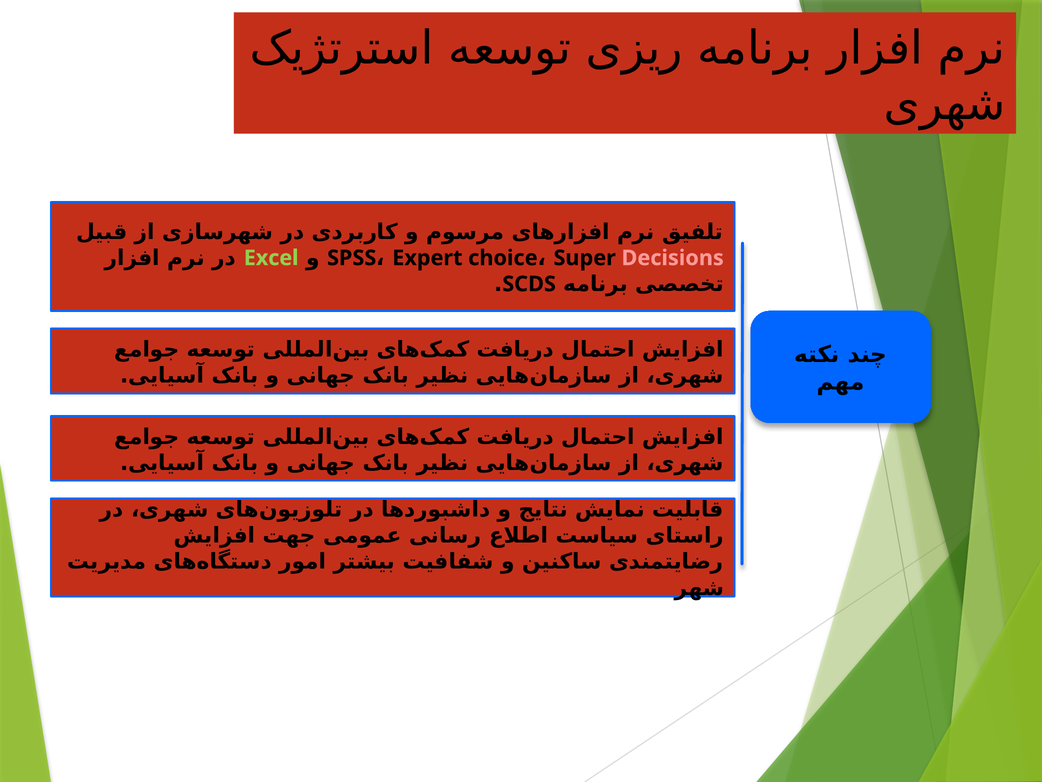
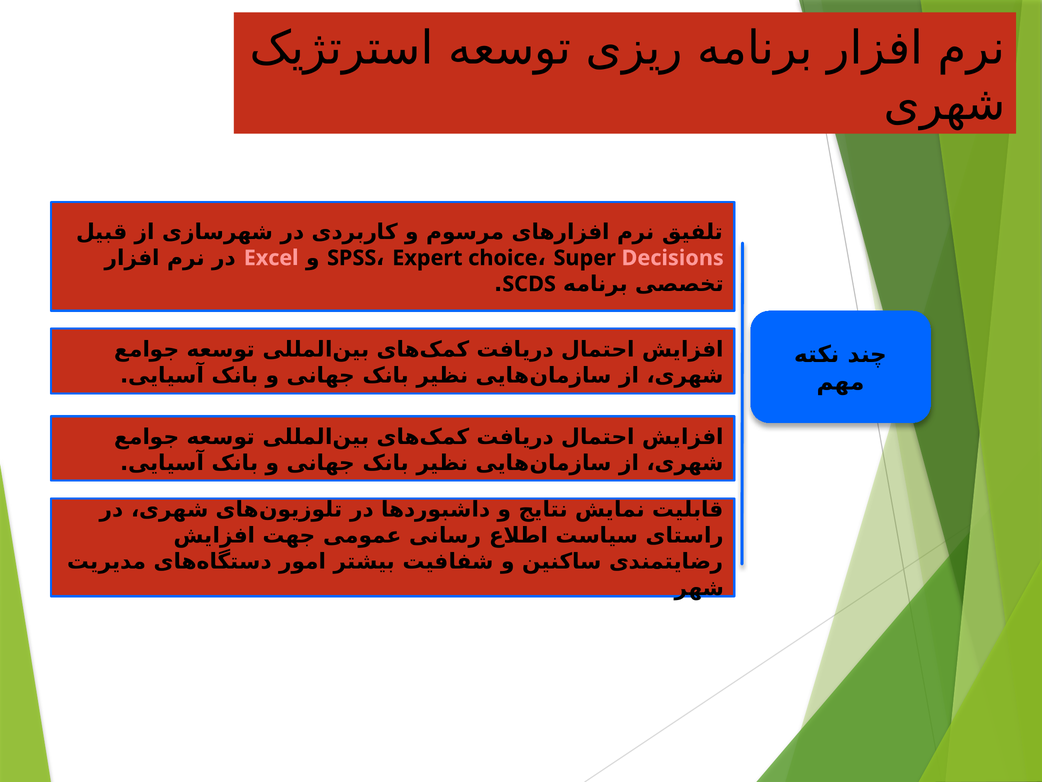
Excel colour: light green -> pink
